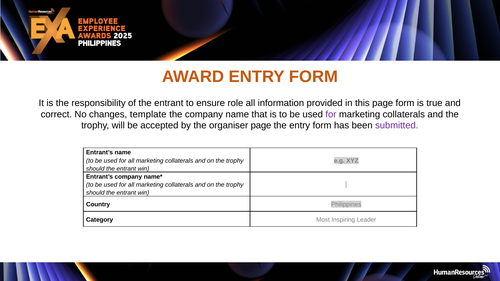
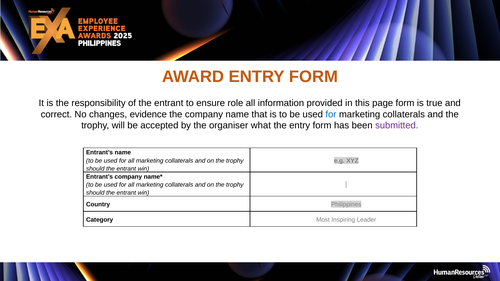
template: template -> evidence
for at (331, 114) colour: purple -> blue
organiser page: page -> what
